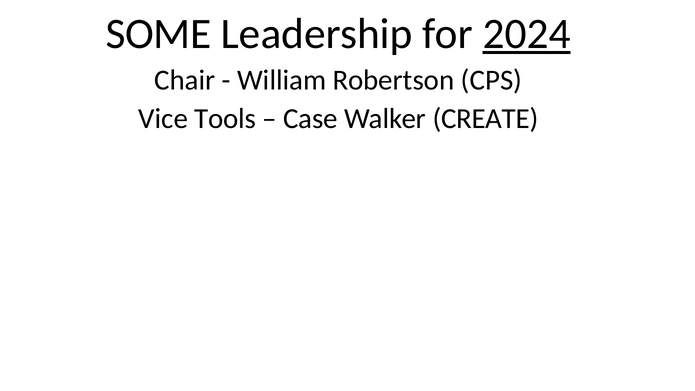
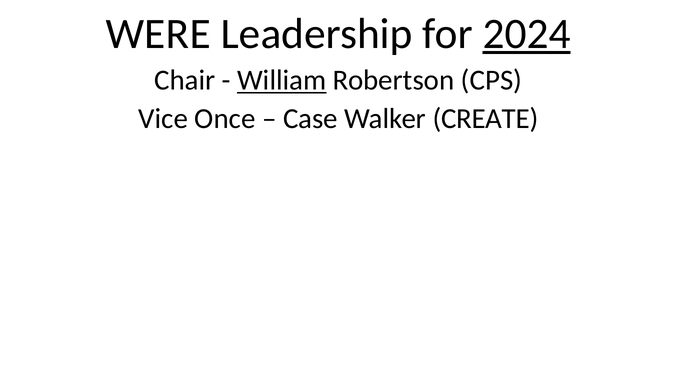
SOME: SOME -> WERE
William underline: none -> present
Tools: Tools -> Once
